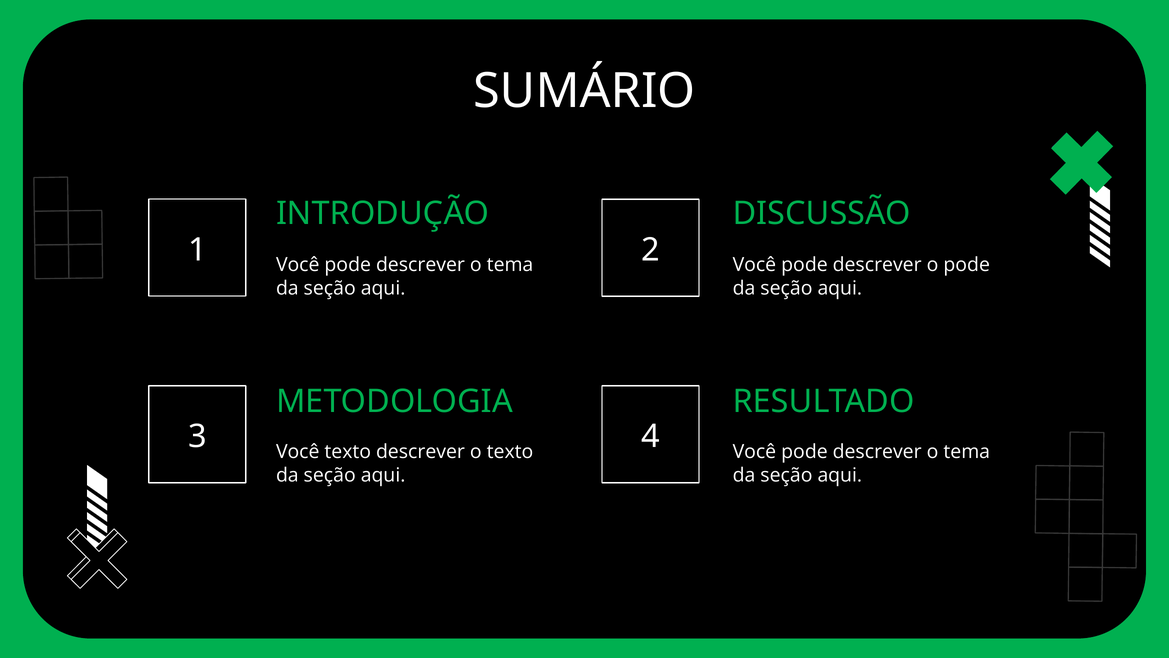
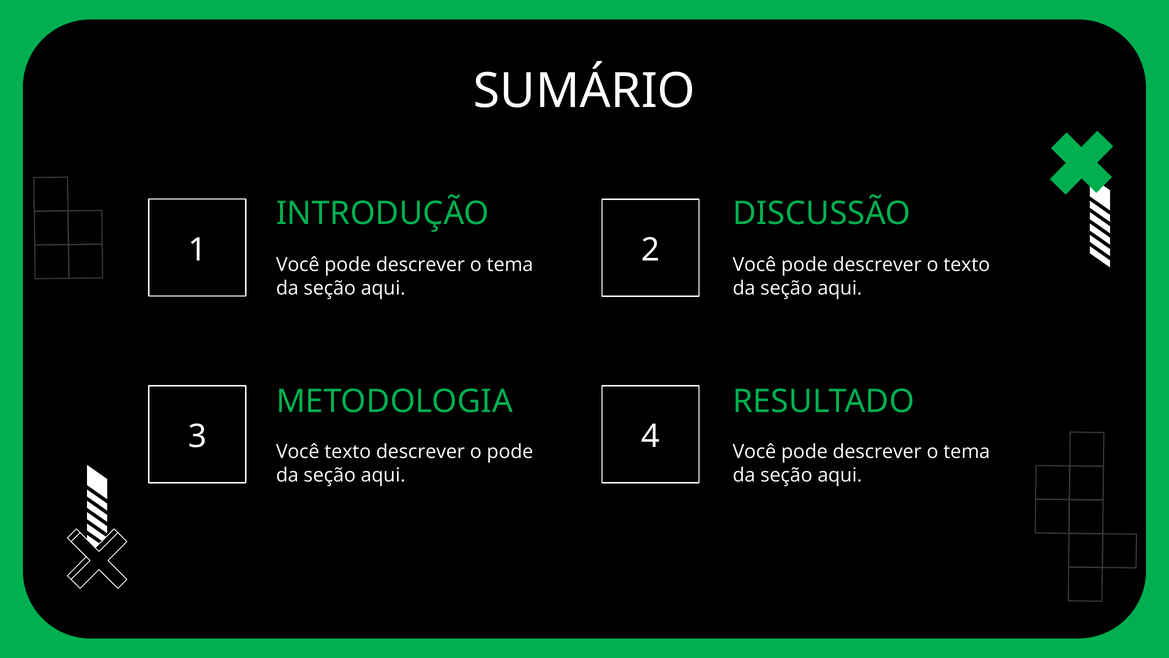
o pode: pode -> texto
o texto: texto -> pode
